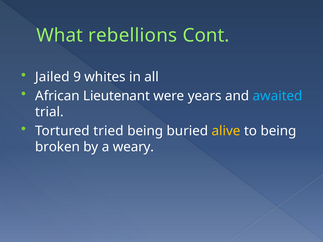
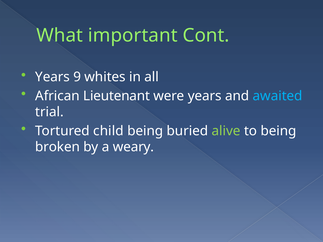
rebellions: rebellions -> important
Jailed at (52, 77): Jailed -> Years
tried: tried -> child
alive colour: yellow -> light green
